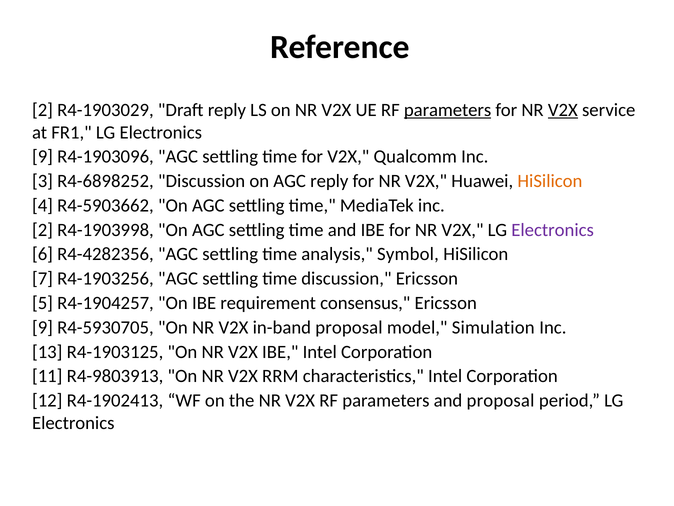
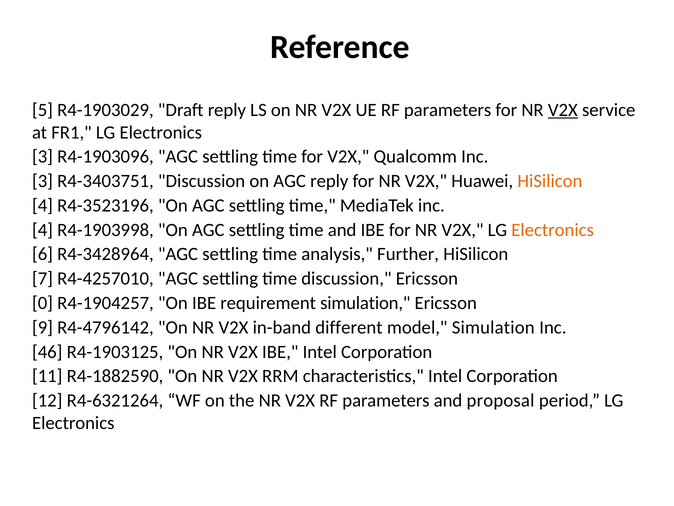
2 at (42, 110): 2 -> 5
parameters at (448, 110) underline: present -> none
9 at (42, 157): 9 -> 3
R4-6898252: R4-6898252 -> R4-3403751
R4-5903662: R4-5903662 -> R4-3523196
2 at (42, 230): 2 -> 4
Electronics at (553, 230) colour: purple -> orange
R4-4282356: R4-4282356 -> R4-3428964
Symbol: Symbol -> Further
R4-1903256: R4-1903256 -> R4-4257010
5: 5 -> 0
requirement consensus: consensus -> simulation
R4-5930705: R4-5930705 -> R4-4796142
in-band proposal: proposal -> different
13: 13 -> 46
R4-9803913: R4-9803913 -> R4-1882590
R4-1902413: R4-1902413 -> R4-6321264
